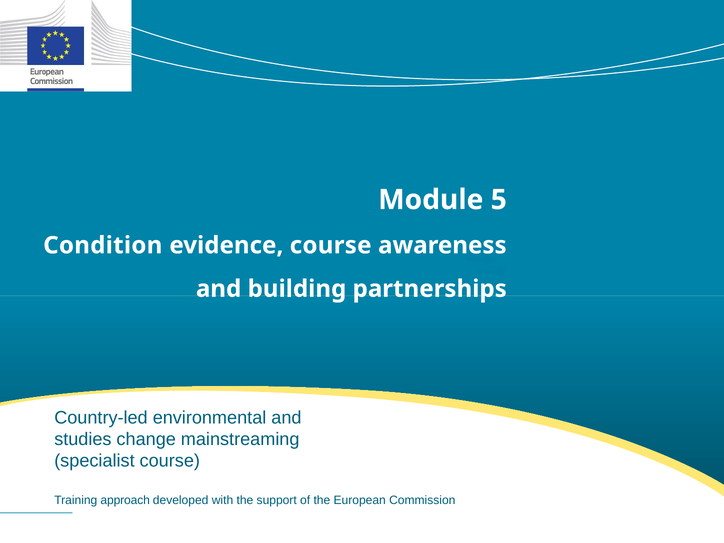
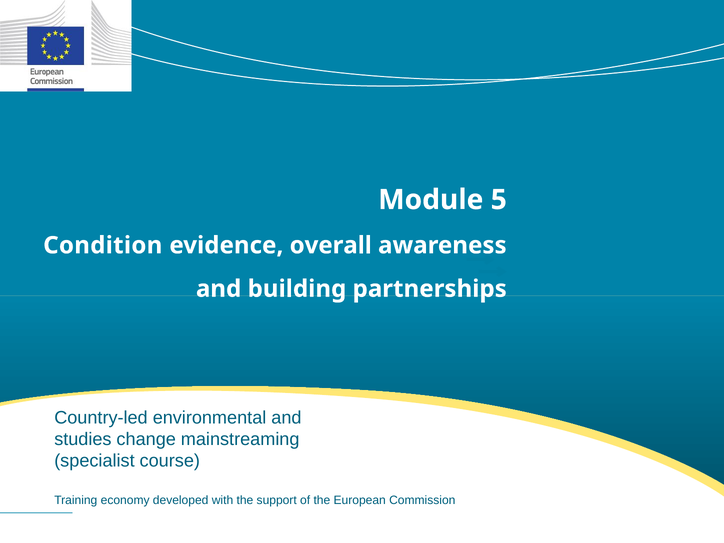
evidence course: course -> overall
approach: approach -> economy
